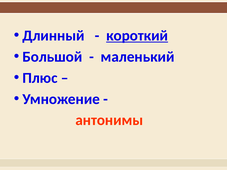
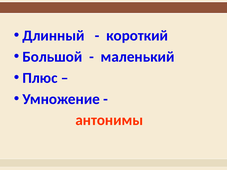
короткий underline: present -> none
